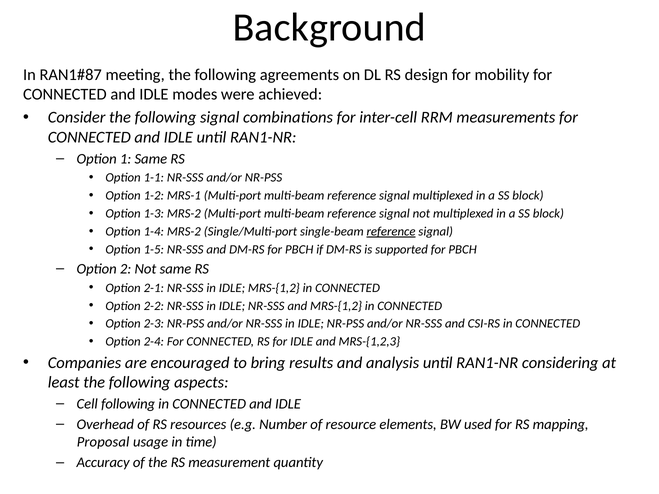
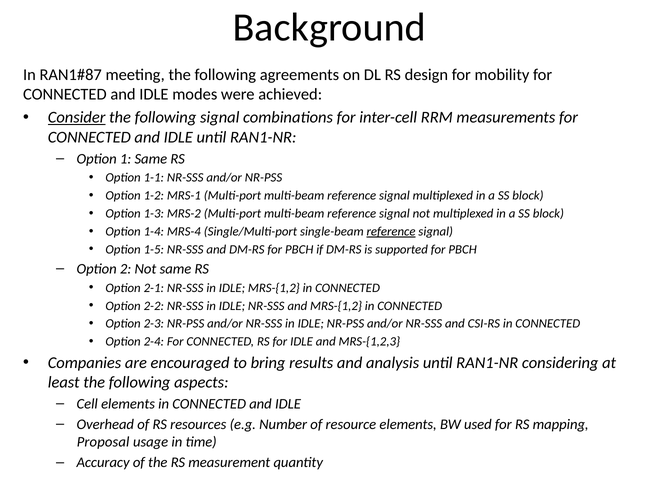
Consider underline: none -> present
1-4 MRS-2: MRS-2 -> MRS-4
Cell following: following -> elements
